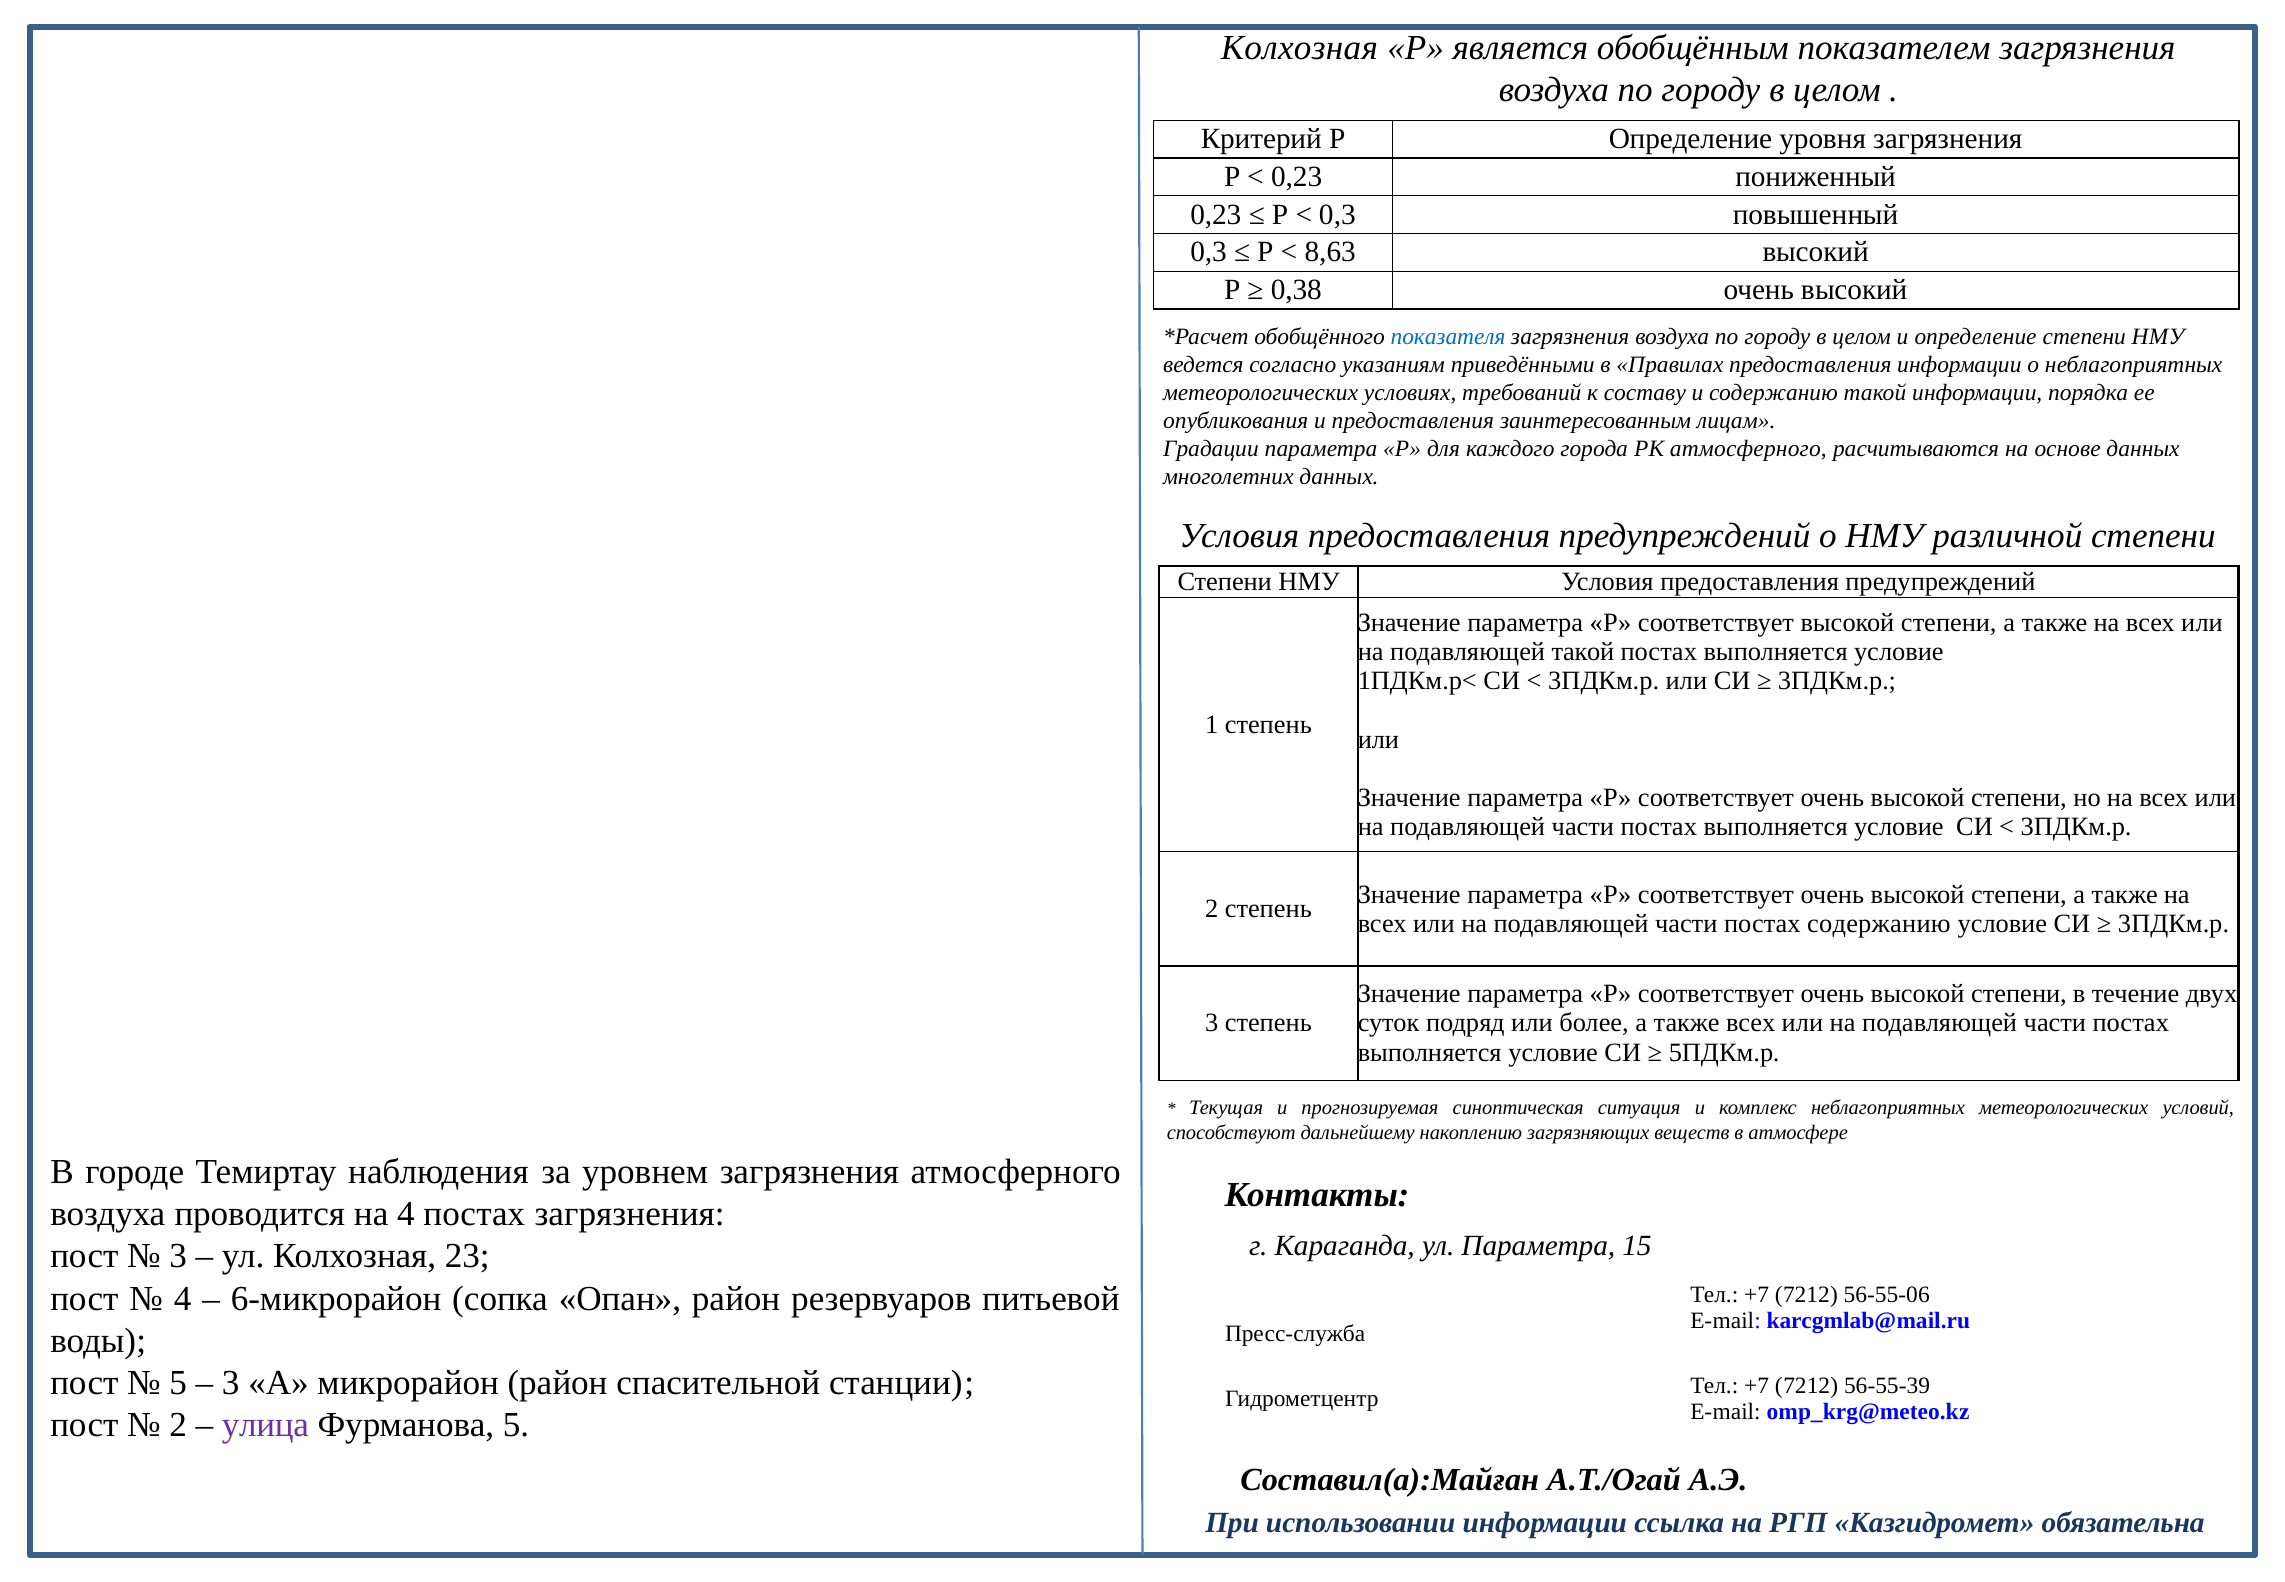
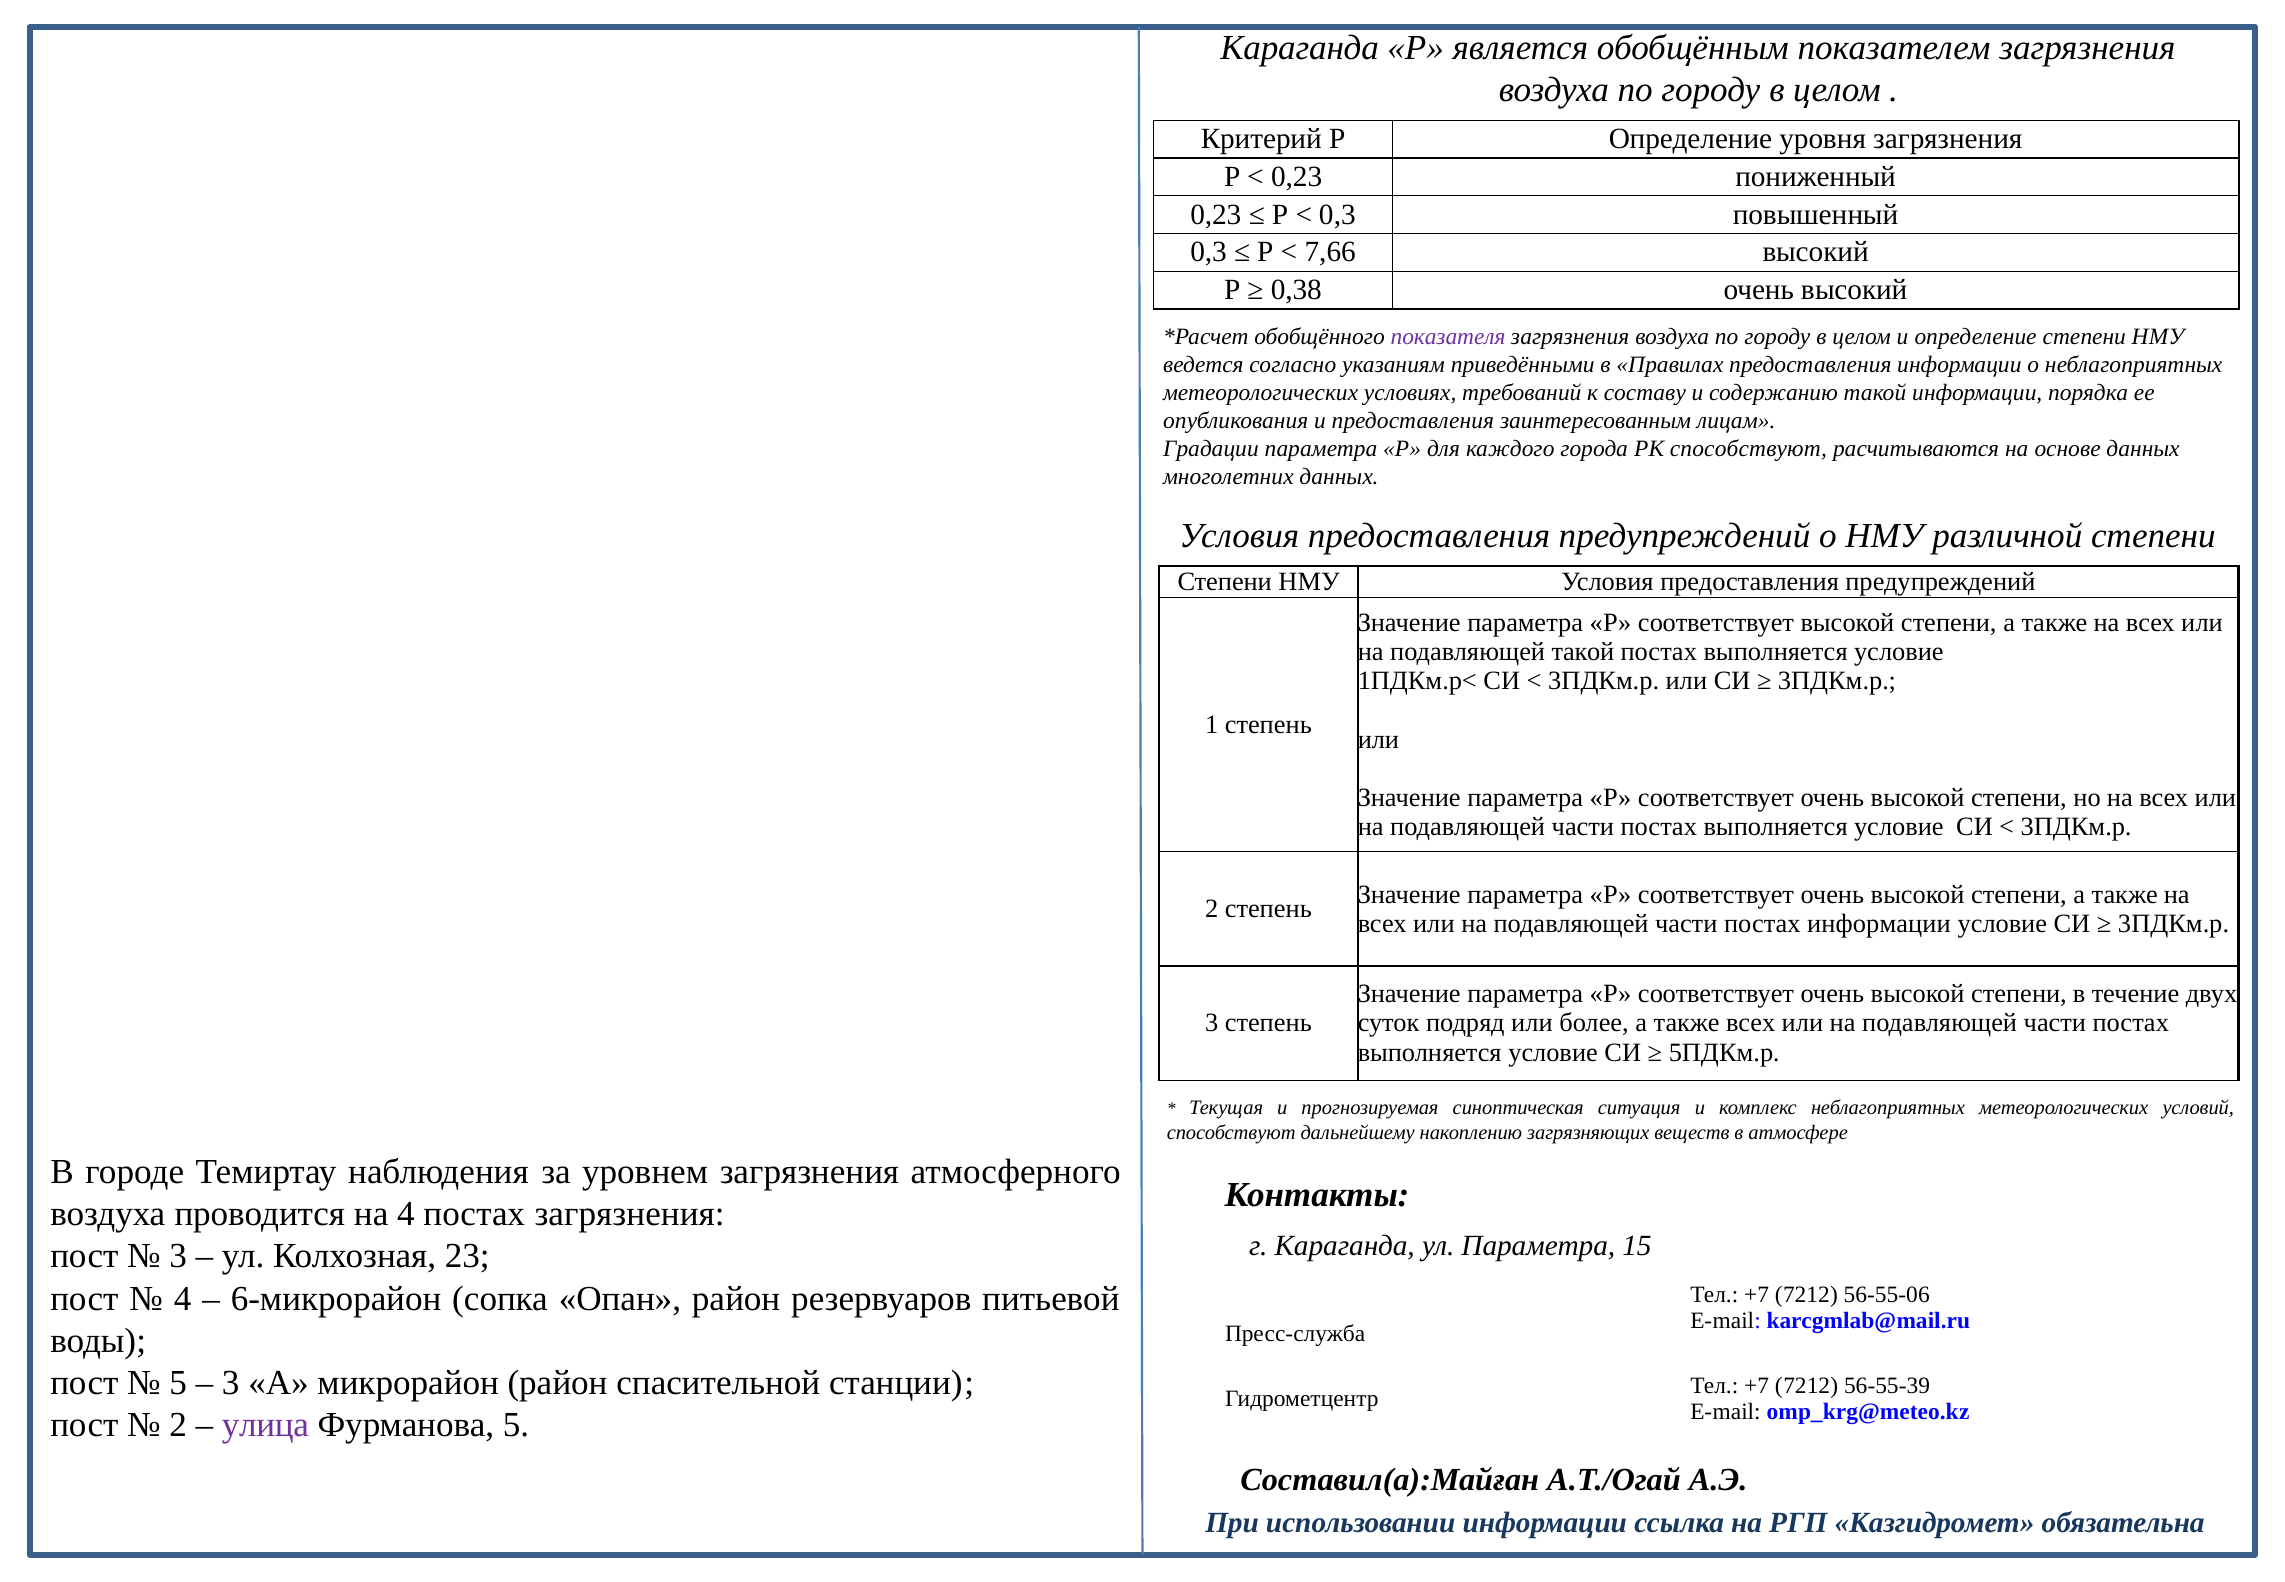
Колхозная at (1299, 48): Колхозная -> Караганда
8,63: 8,63 -> 7,66
показателя colour: blue -> purple
РК атмосферного: атмосферного -> способствуют
постах содержанию: содержанию -> информации
